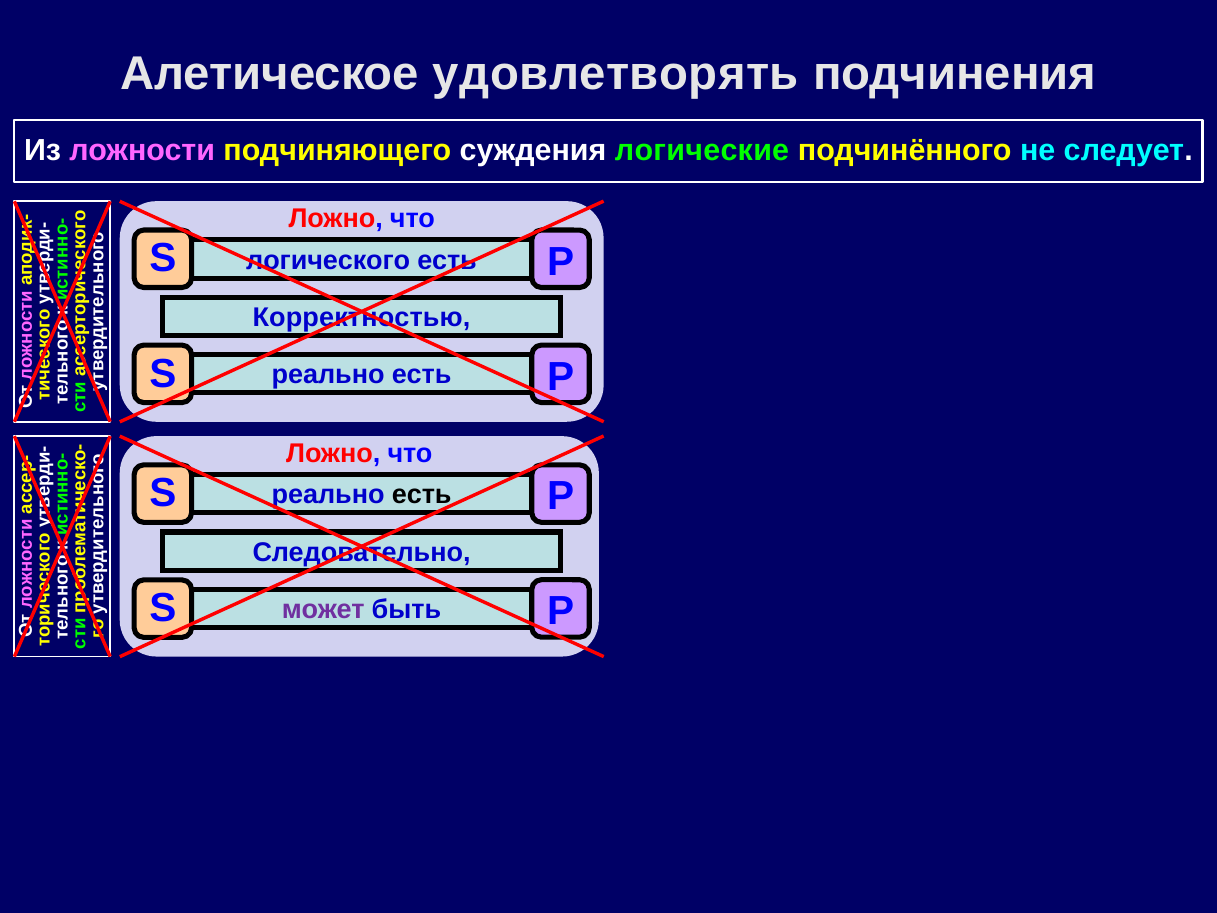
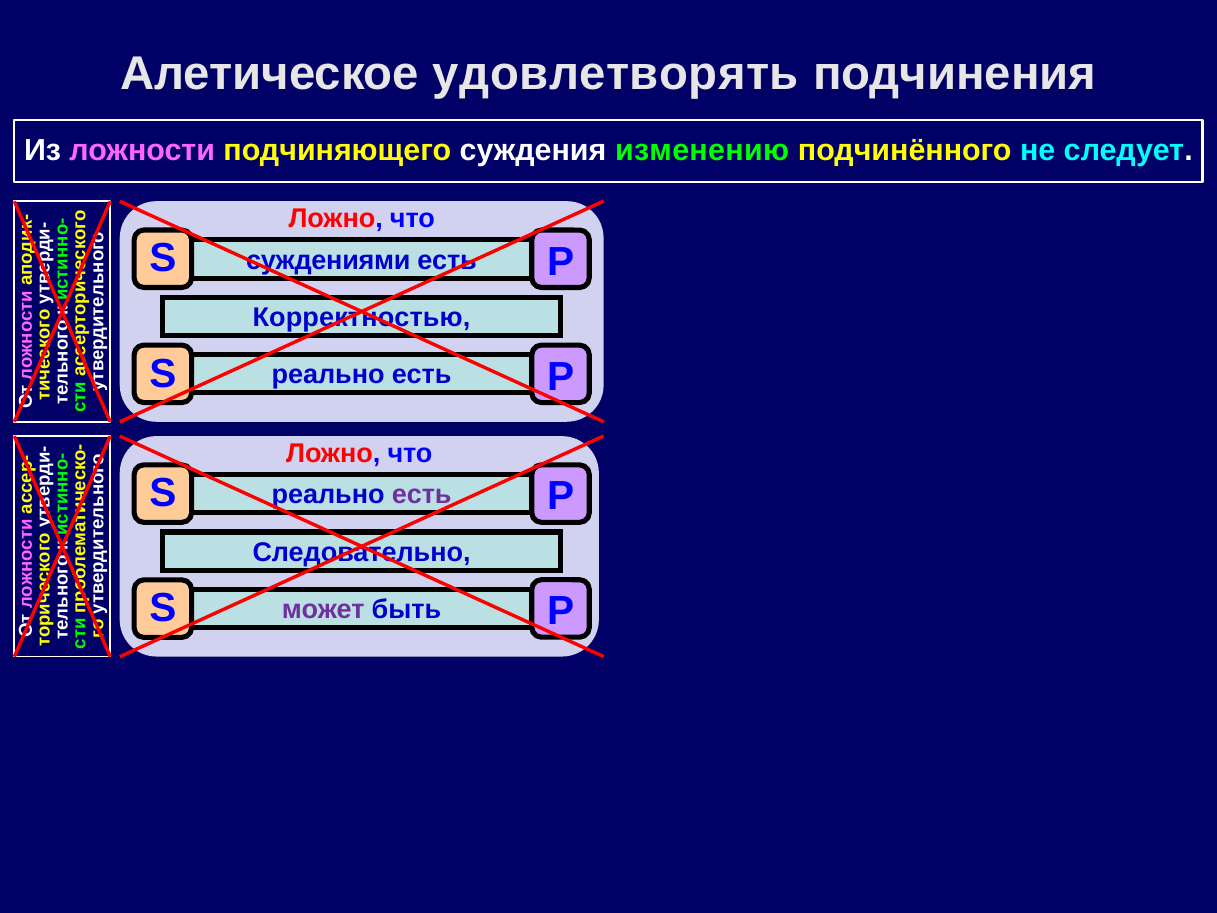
логические: логические -> изменению
логического: логического -> суждениями
есть at (422, 495) colour: black -> purple
